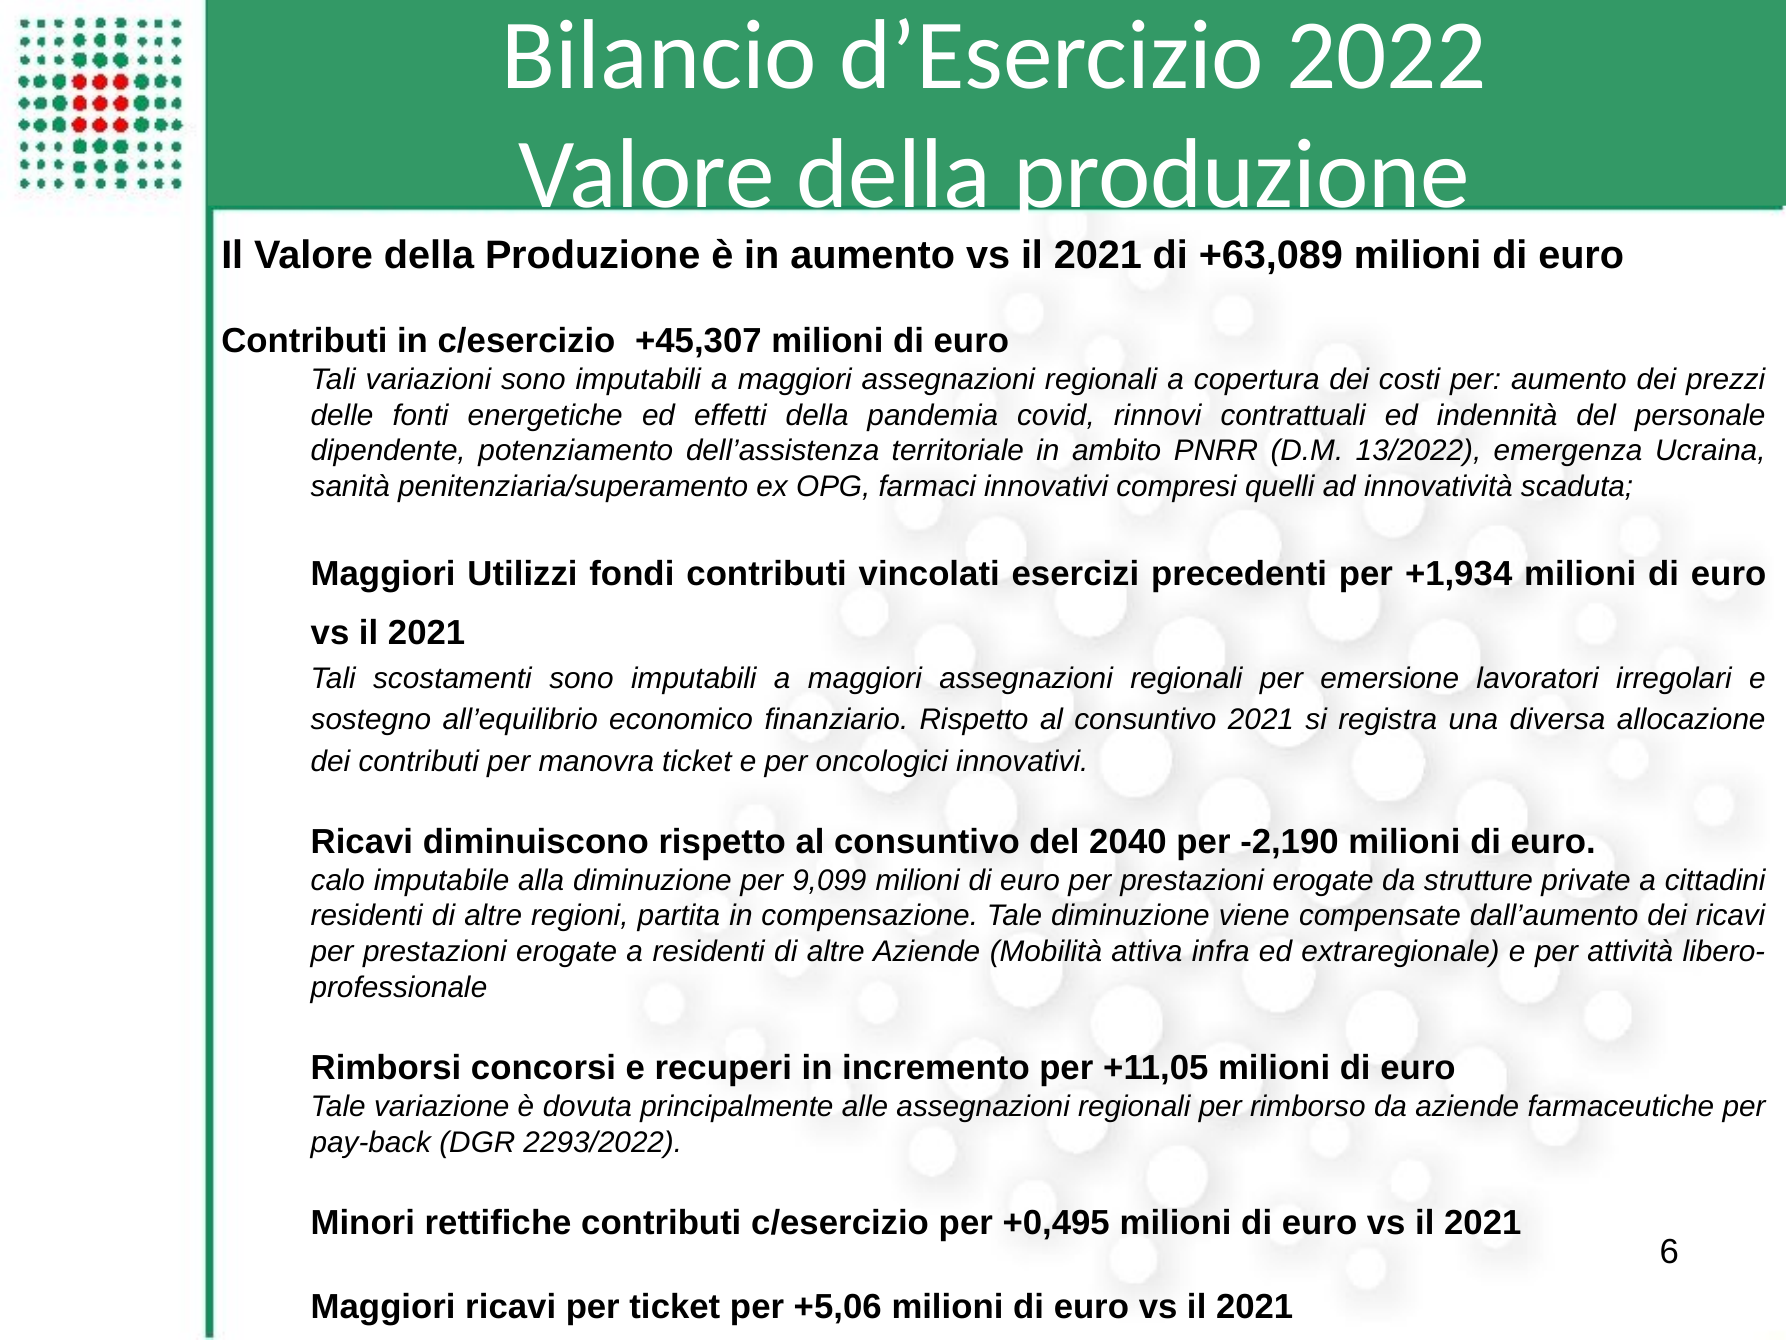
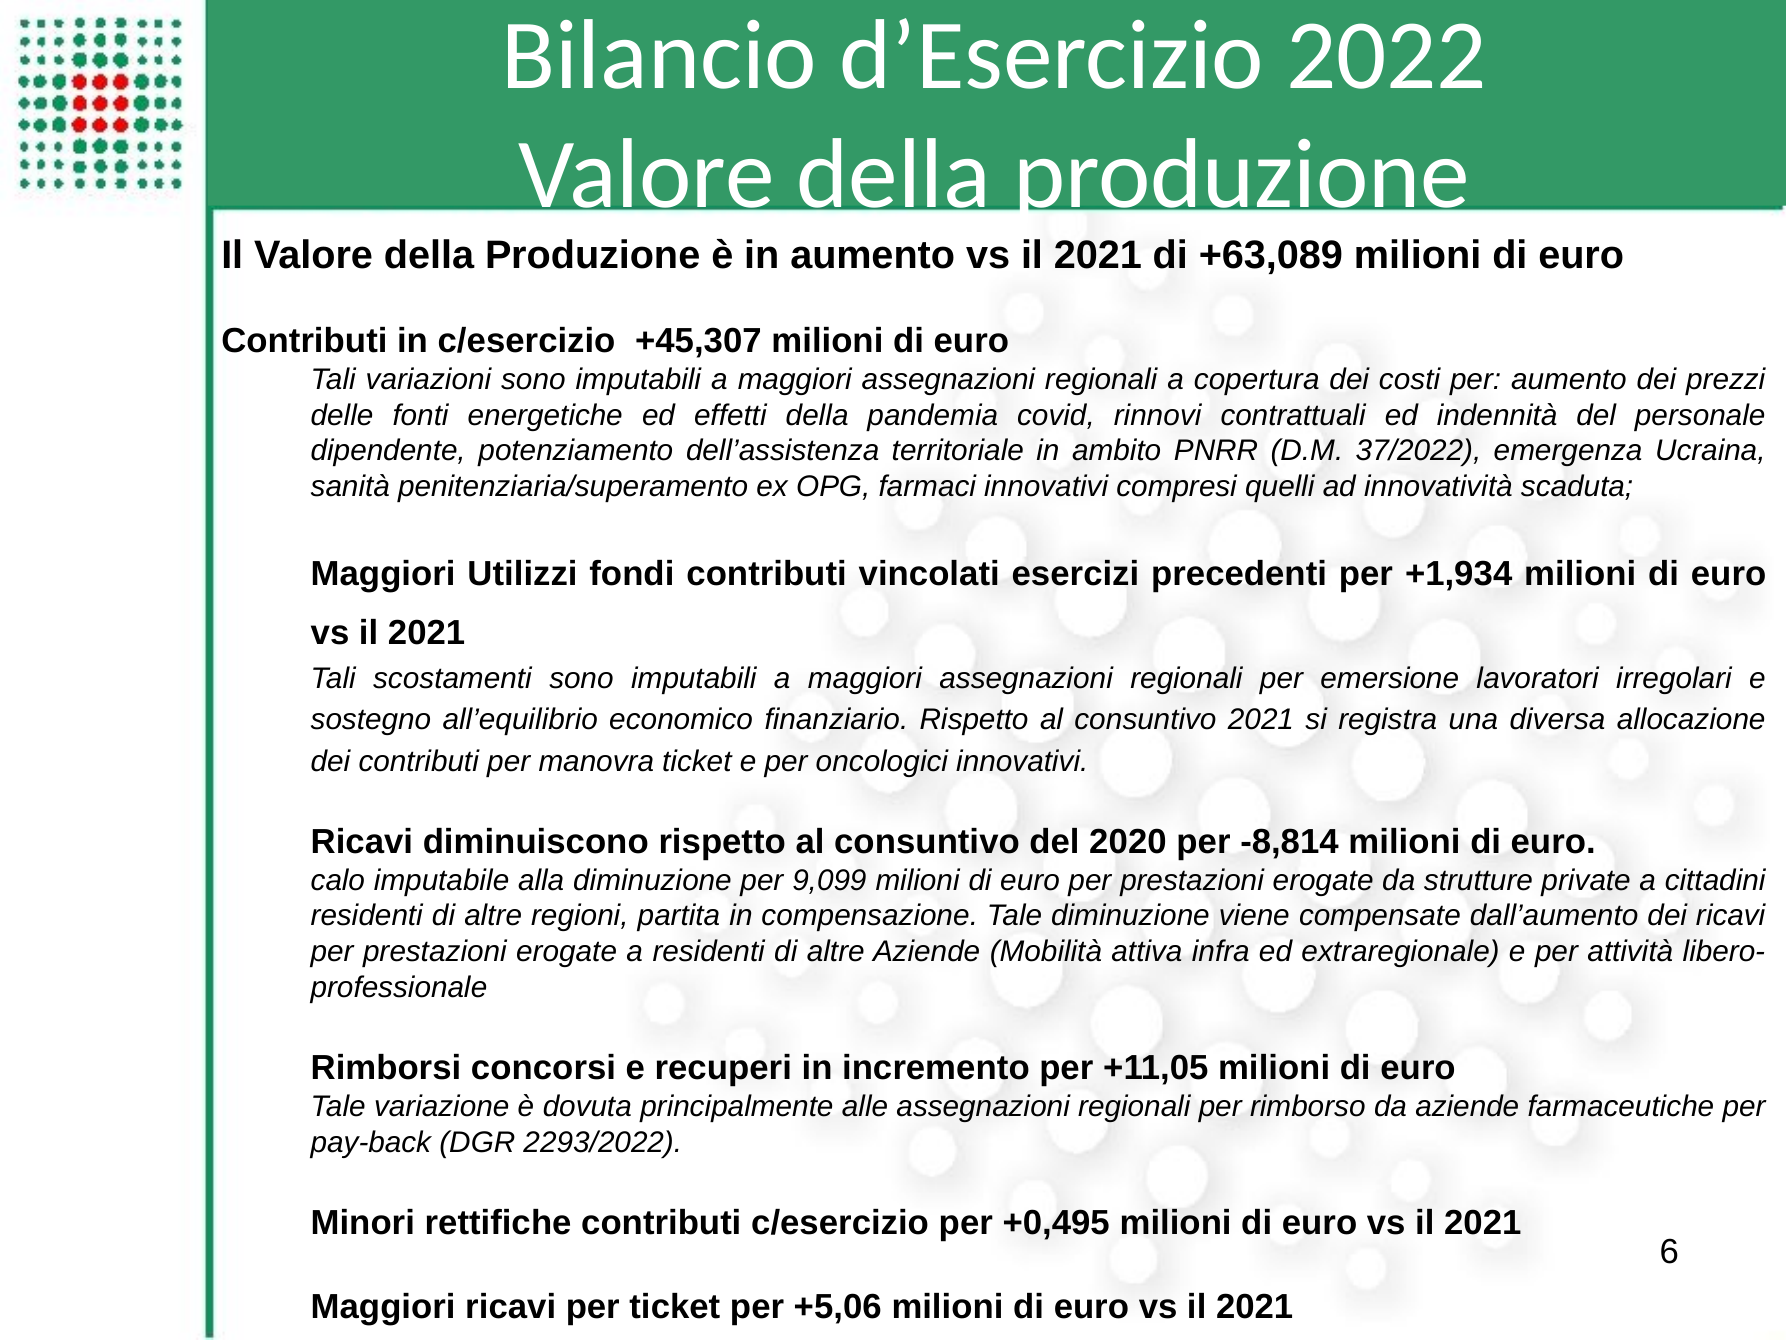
13/2022: 13/2022 -> 37/2022
2040: 2040 -> 2020
-2,190: -2,190 -> -8,814
